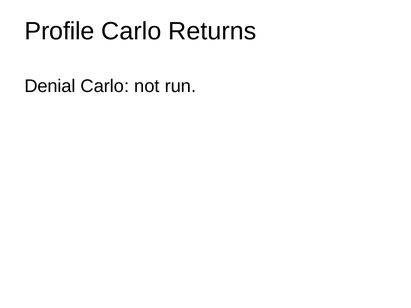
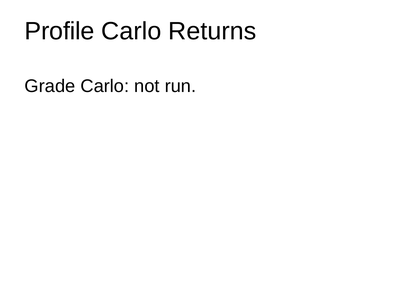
Denial: Denial -> Grade
